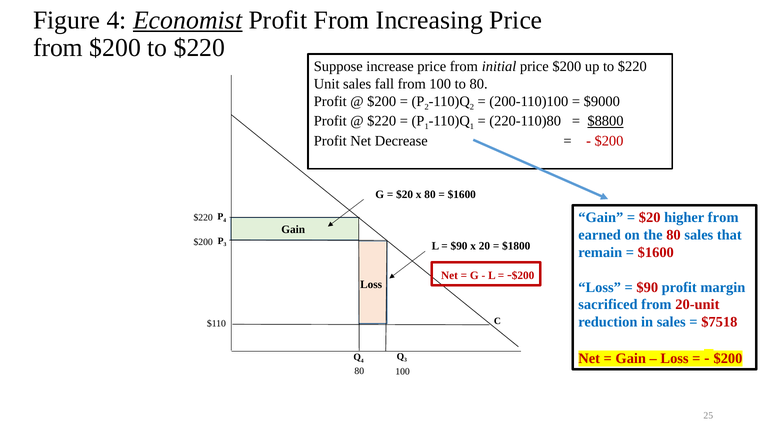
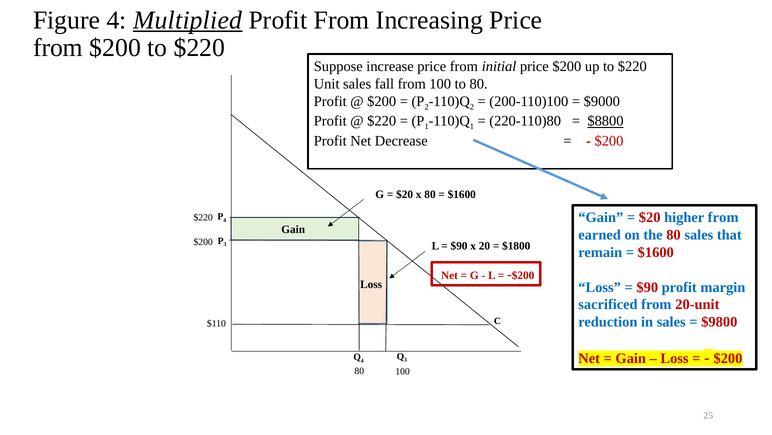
Economist: Economist -> Multiplied
$7518: $7518 -> $9800
